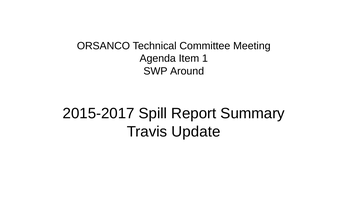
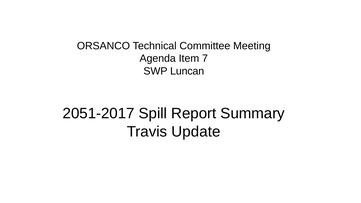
1: 1 -> 7
Around: Around -> Luncan
2015-2017: 2015-2017 -> 2051-2017
